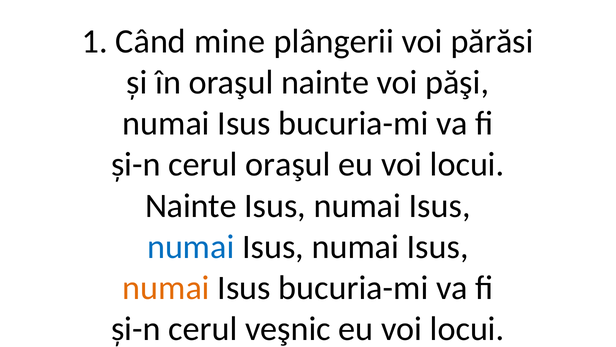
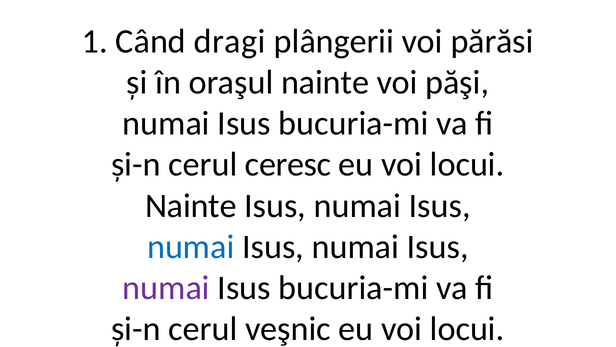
mine: mine -> dragi
cerul oraşul: oraşul -> ceresc
numai at (166, 288) colour: orange -> purple
